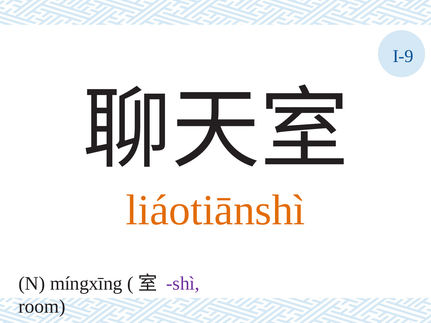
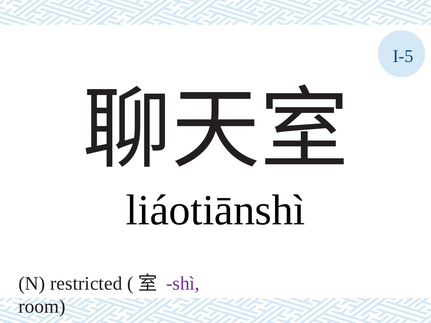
I-9: I-9 -> I-5
liáotiānshì colour: orange -> black
míngxīng: míngxīng -> restricted
